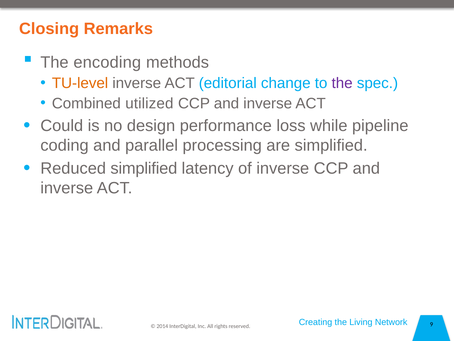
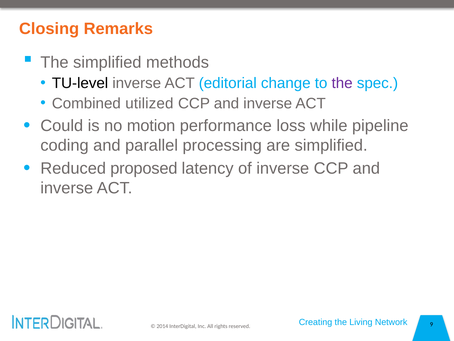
The encoding: encoding -> simplified
TU-level colour: orange -> black
design: design -> motion
Reduced simplified: simplified -> proposed
